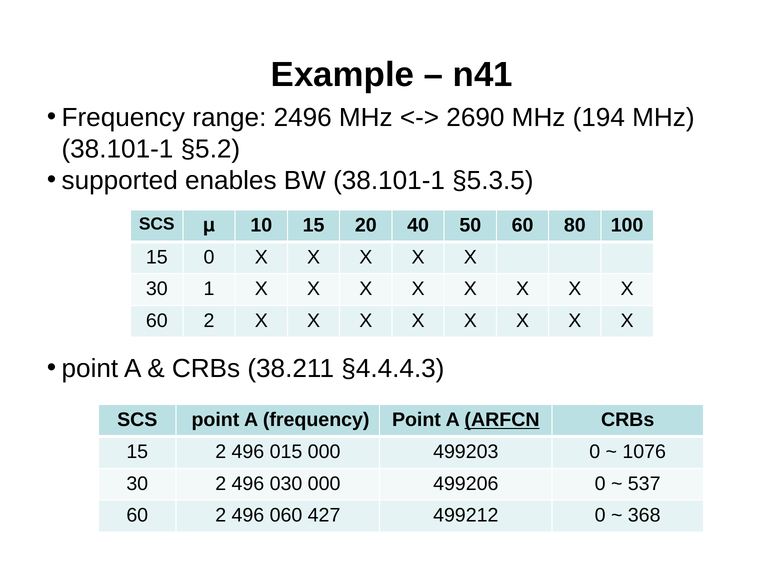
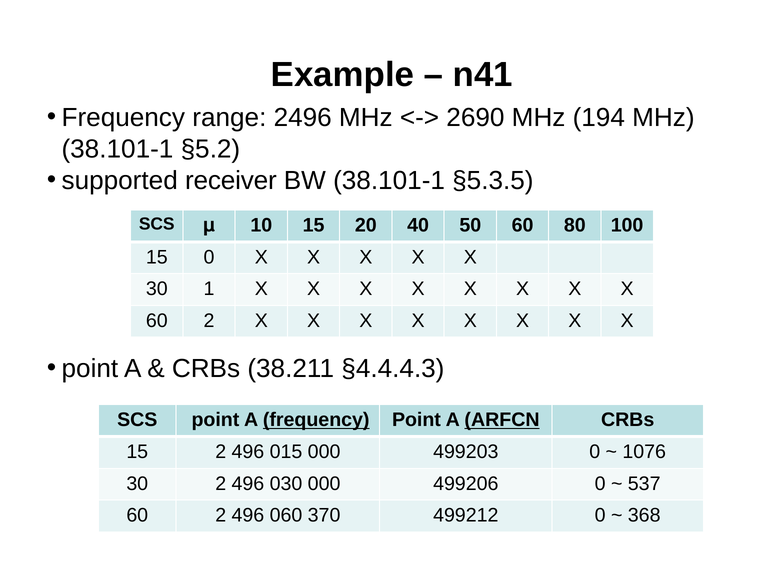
enables: enables -> receiver
frequency at (316, 420) underline: none -> present
427: 427 -> 370
